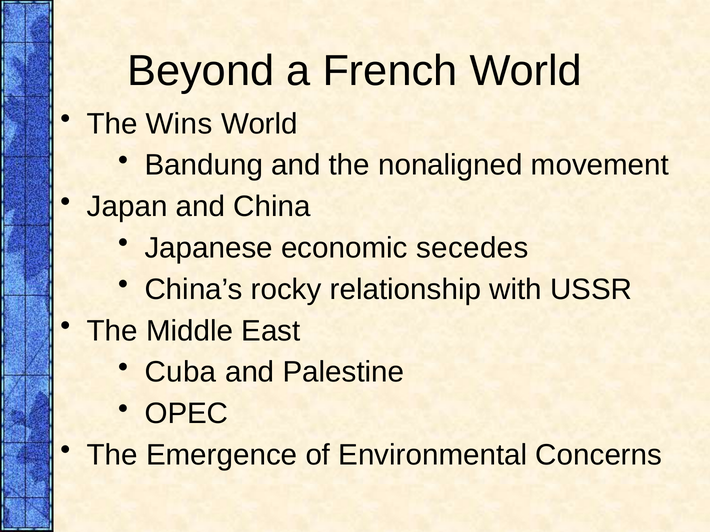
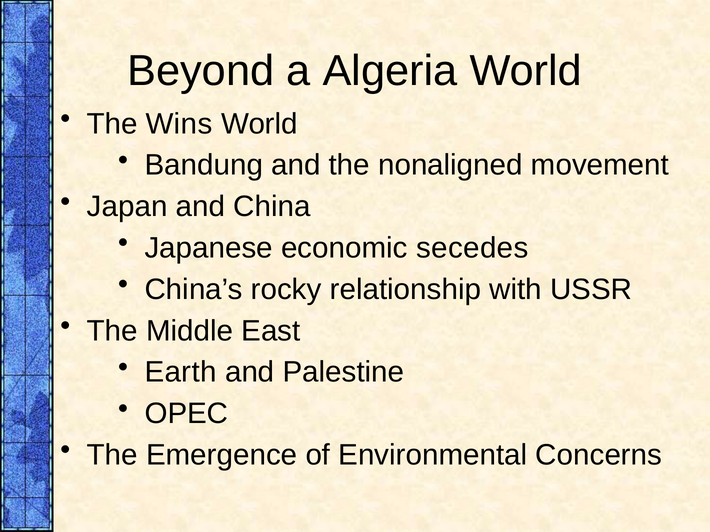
French: French -> Algeria
Cuba: Cuba -> Earth
